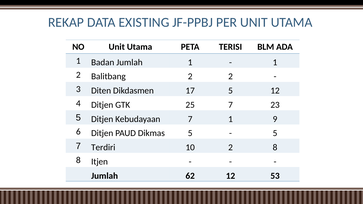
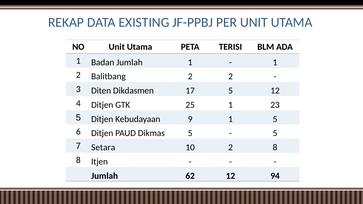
25 7: 7 -> 1
Kebudayaan 7: 7 -> 9
1 9: 9 -> 5
Terdiri: Terdiri -> Setara
53: 53 -> 94
